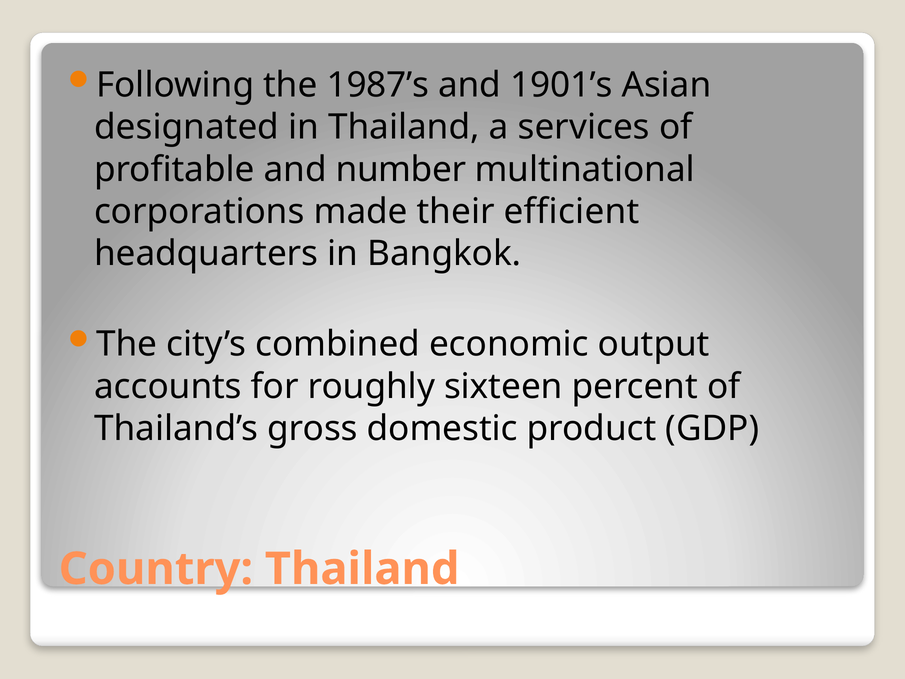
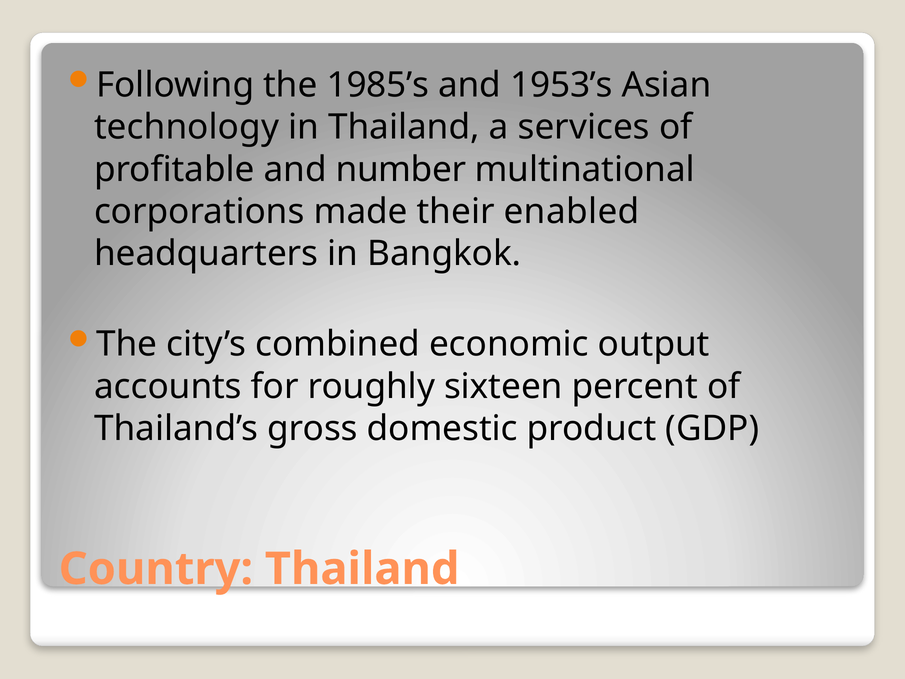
1987’s: 1987’s -> 1985’s
1901’s: 1901’s -> 1953’s
designated: designated -> technology
efficient: efficient -> enabled
